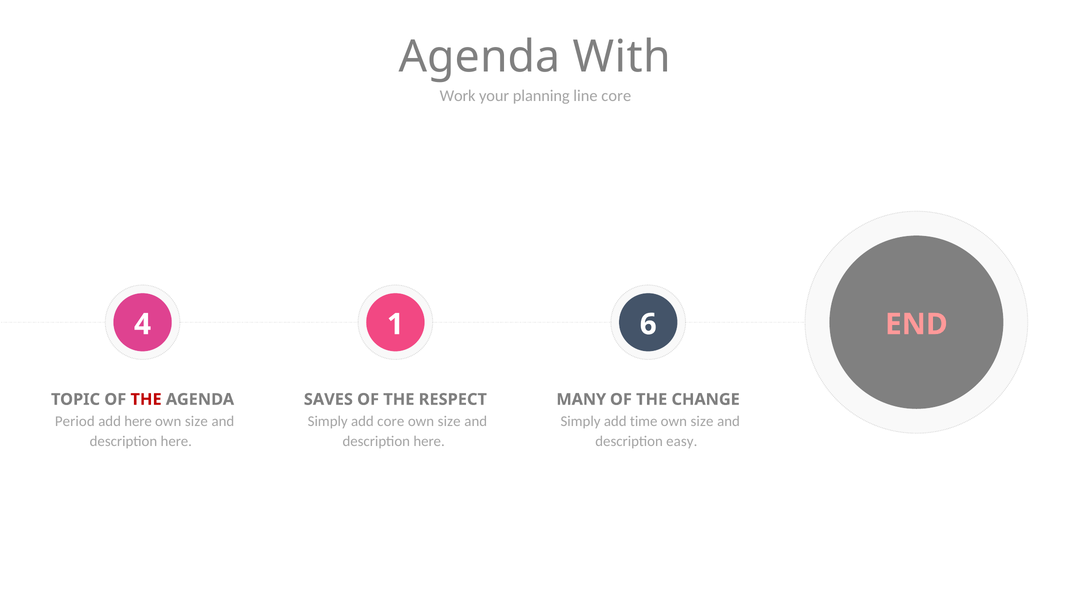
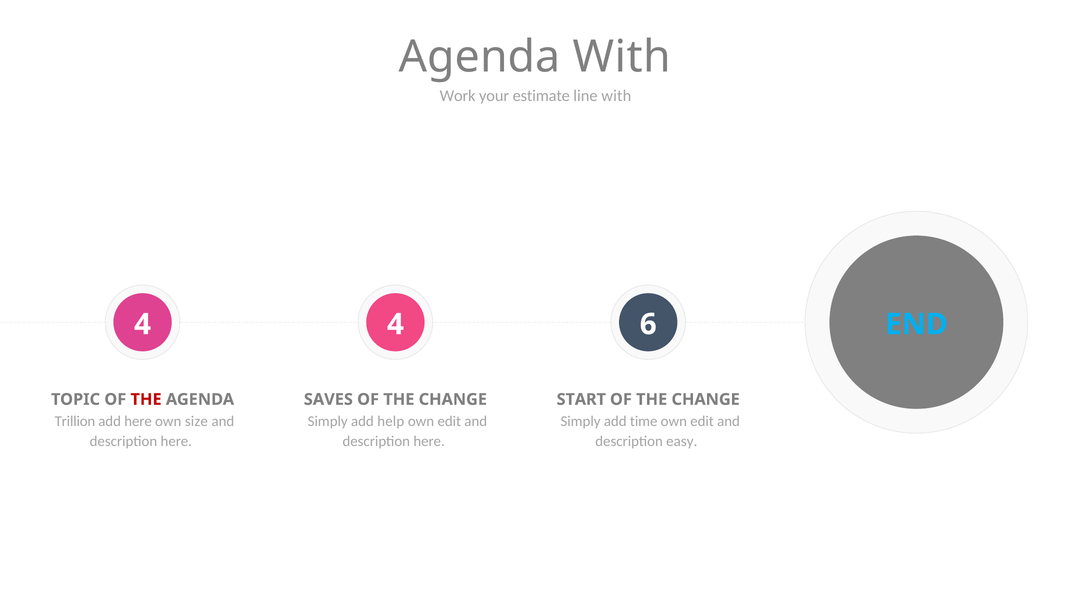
planning: planning -> estimate
line core: core -> with
4 1: 1 -> 4
END colour: pink -> light blue
RESPECT at (453, 399): RESPECT -> CHANGE
MANY: MANY -> START
Period: Period -> Trillion
add core: core -> help
size at (449, 421): size -> edit
size at (702, 421): size -> edit
